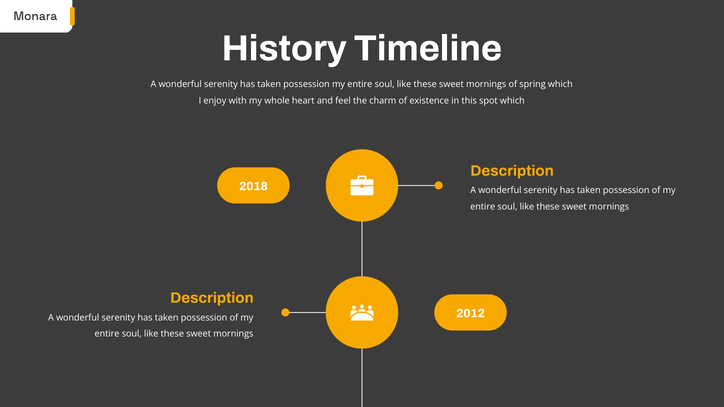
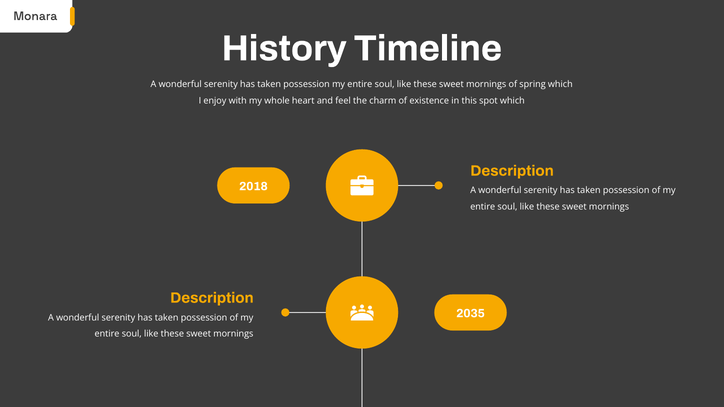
2012: 2012 -> 2035
